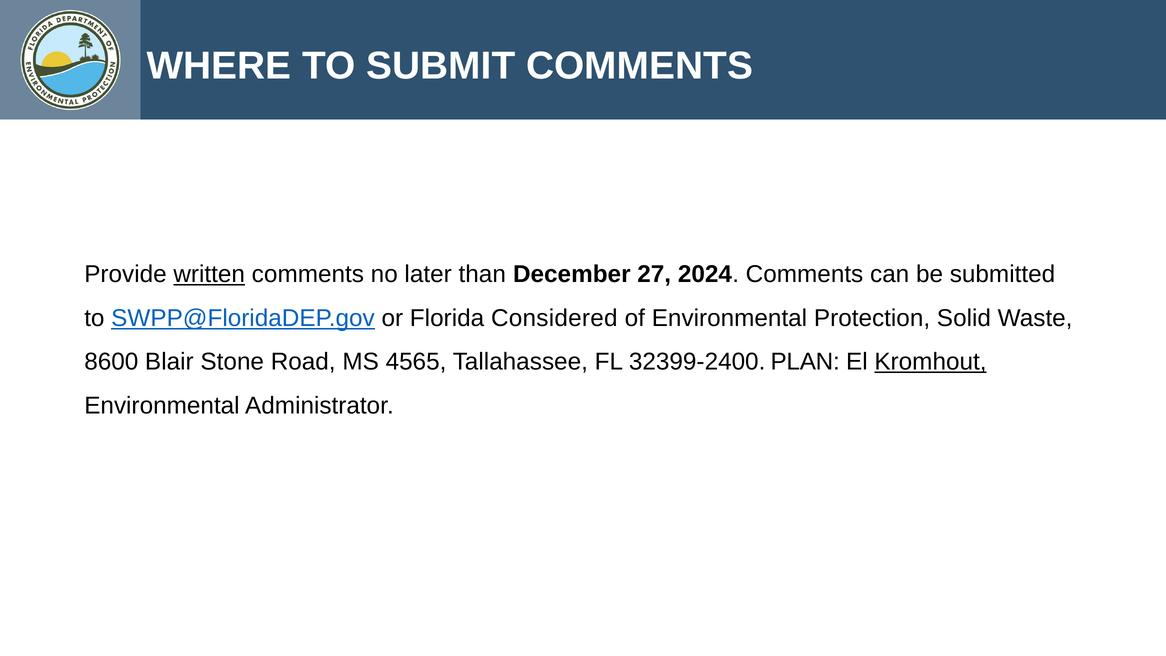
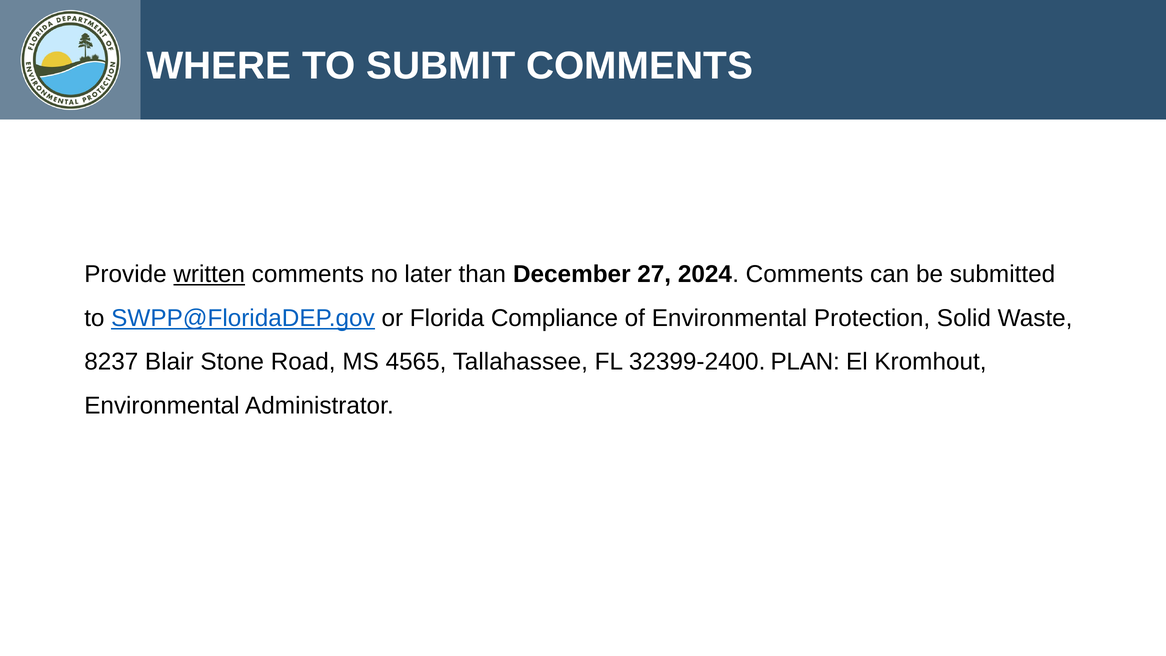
Considered: Considered -> Compliance
8600: 8600 -> 8237
Kromhout underline: present -> none
